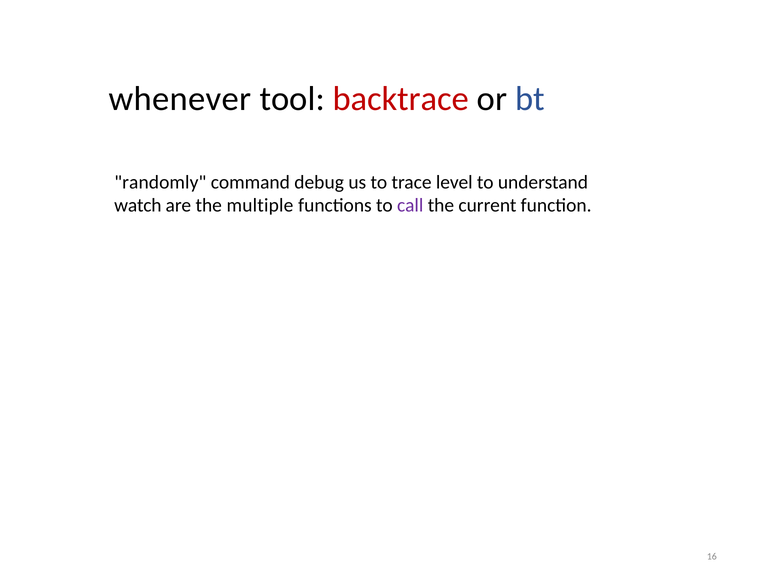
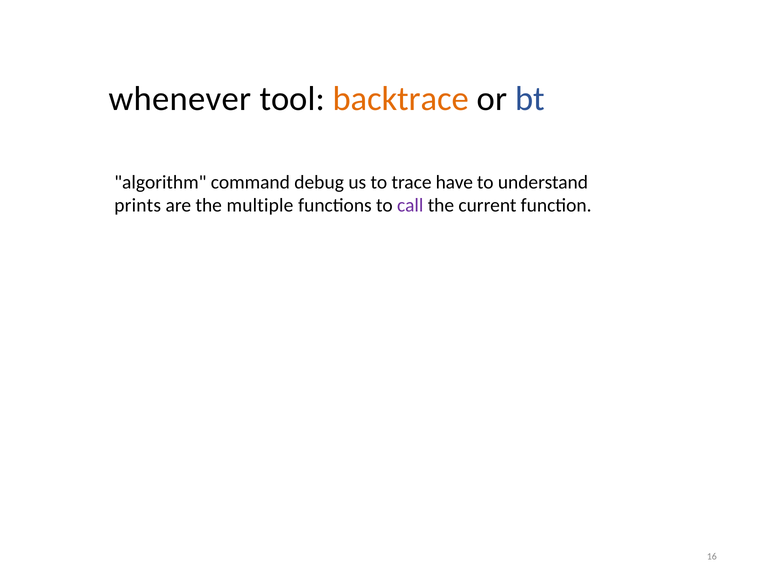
backtrace colour: red -> orange
randomly: randomly -> algorithm
level: level -> have
watch: watch -> prints
